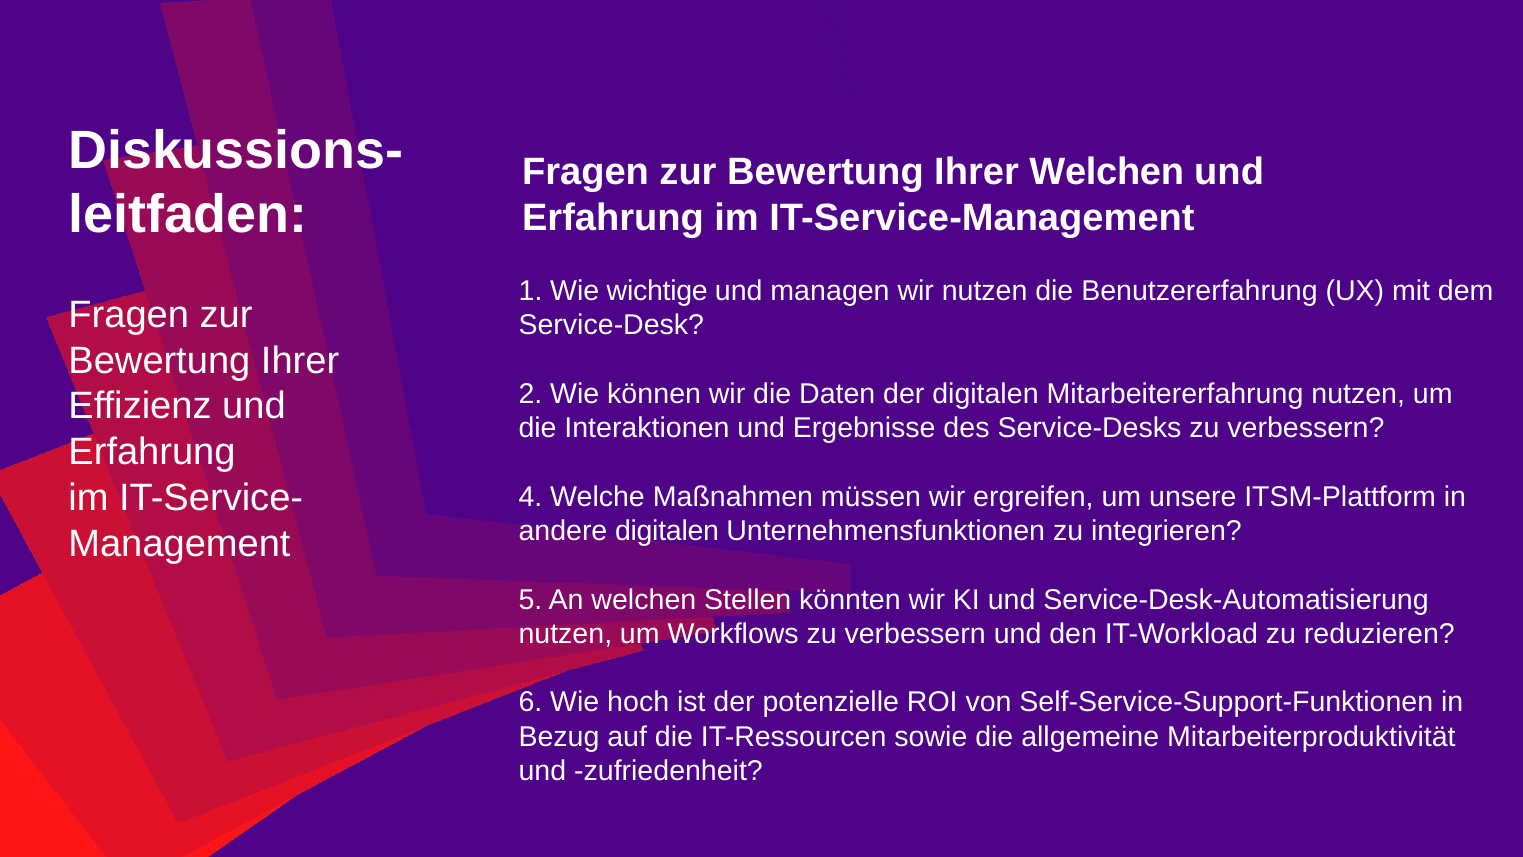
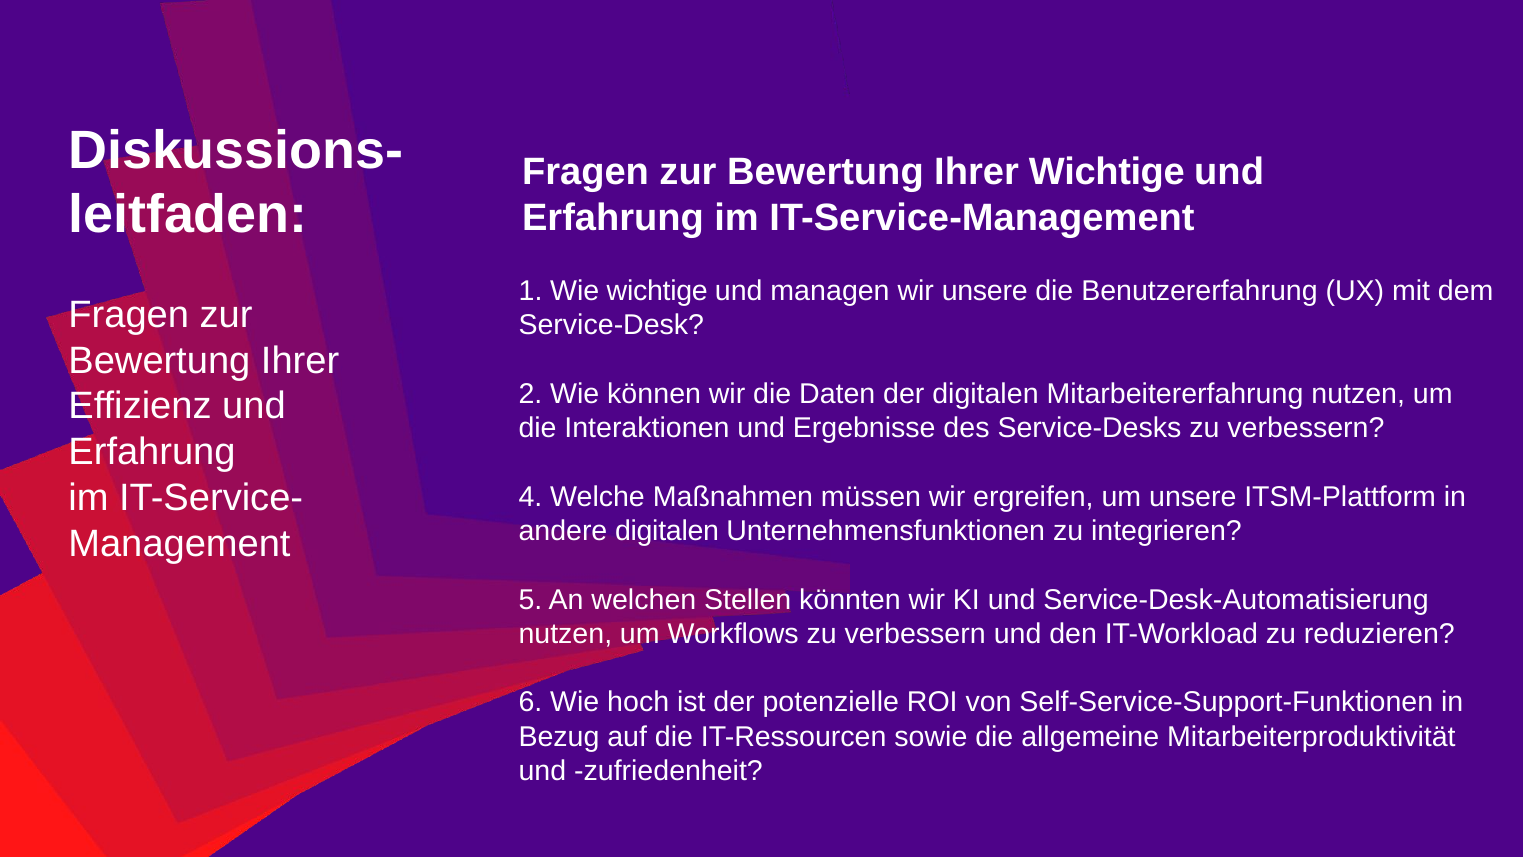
Ihrer Welchen: Welchen -> Wichtige
wir nutzen: nutzen -> unsere
